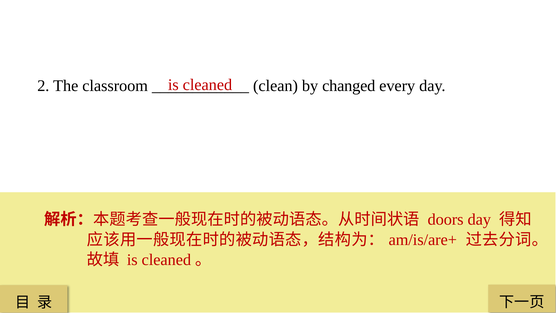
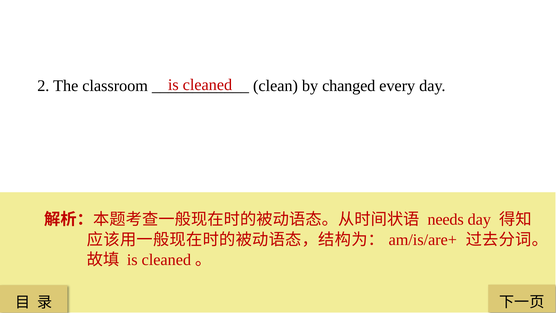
doors: doors -> needs
